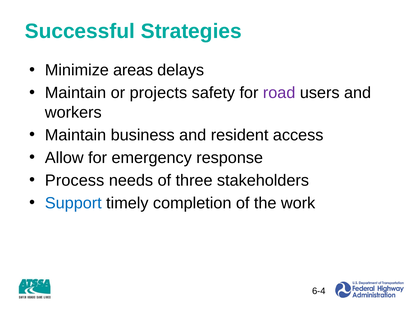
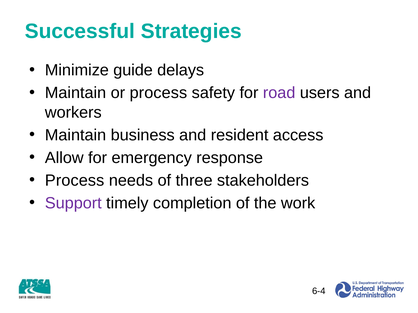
areas: areas -> guide
or projects: projects -> process
Support colour: blue -> purple
